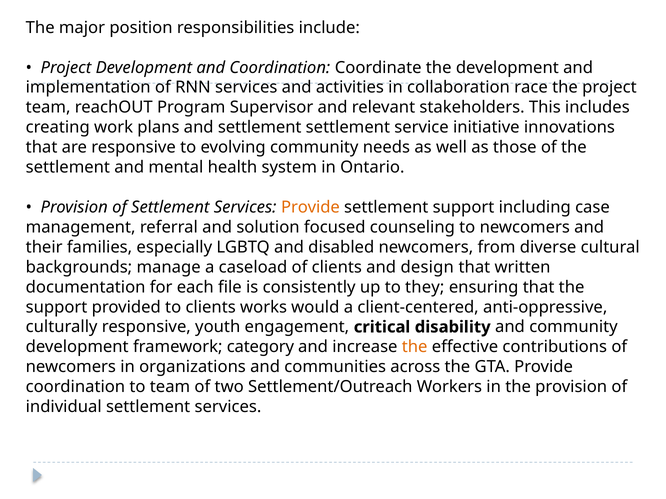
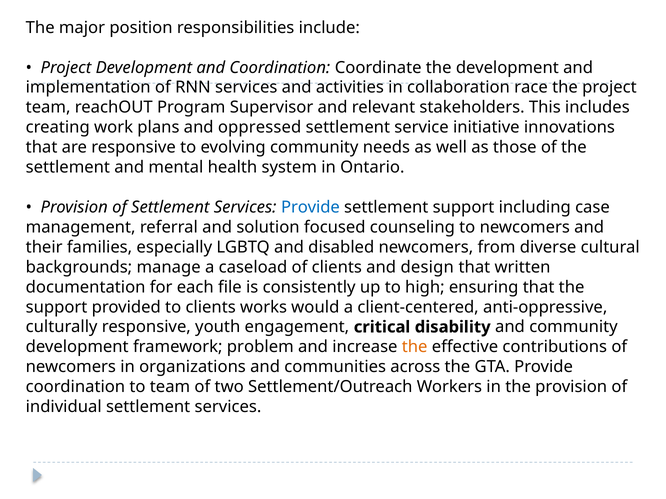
and settlement: settlement -> oppressed
Provide at (310, 207) colour: orange -> blue
they: they -> high
category: category -> problem
